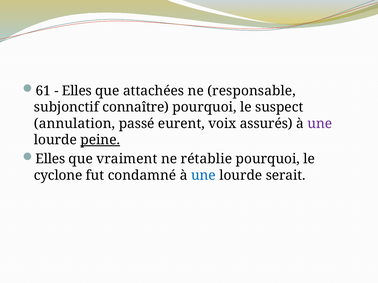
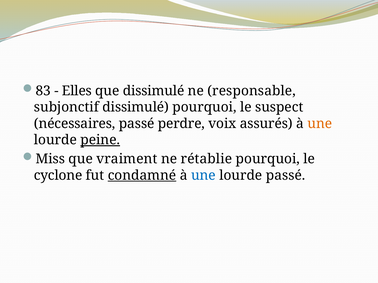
61: 61 -> 83
que attachées: attachées -> dissimulé
subjonctif connaître: connaître -> dissimulé
annulation: annulation -> nécessaires
eurent: eurent -> perdre
une at (320, 124) colour: purple -> orange
Elles at (50, 159): Elles -> Miss
condamné underline: none -> present
lourde serait: serait -> passé
